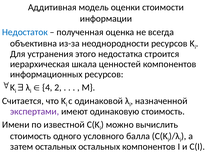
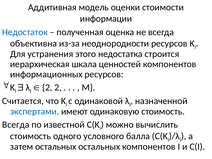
4 at (47, 88): 4 -> 2
экспертами colour: purple -> blue
Имени at (16, 125): Имени -> Всегда
